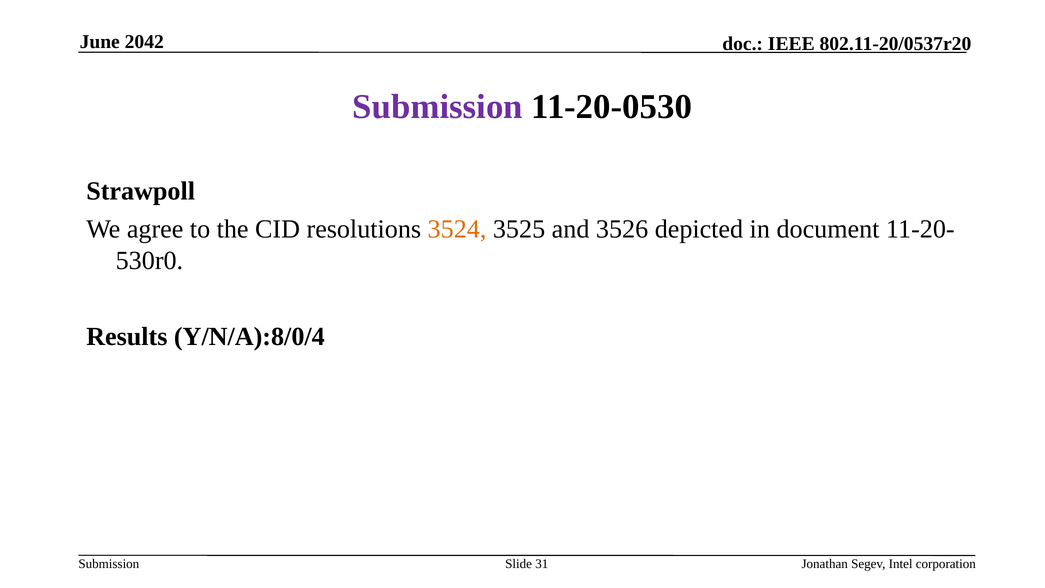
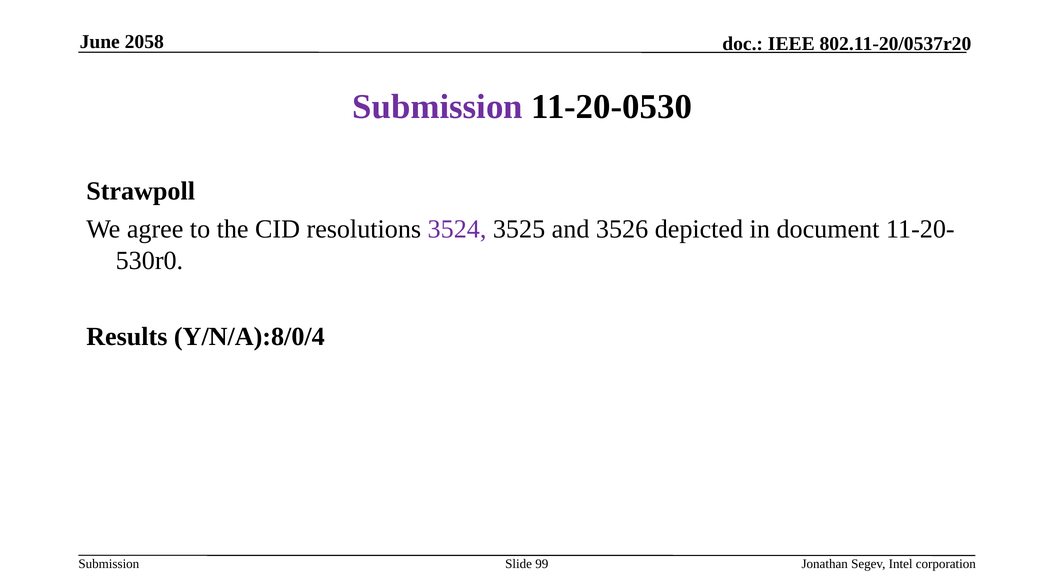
2042: 2042 -> 2058
3524 colour: orange -> purple
31: 31 -> 99
